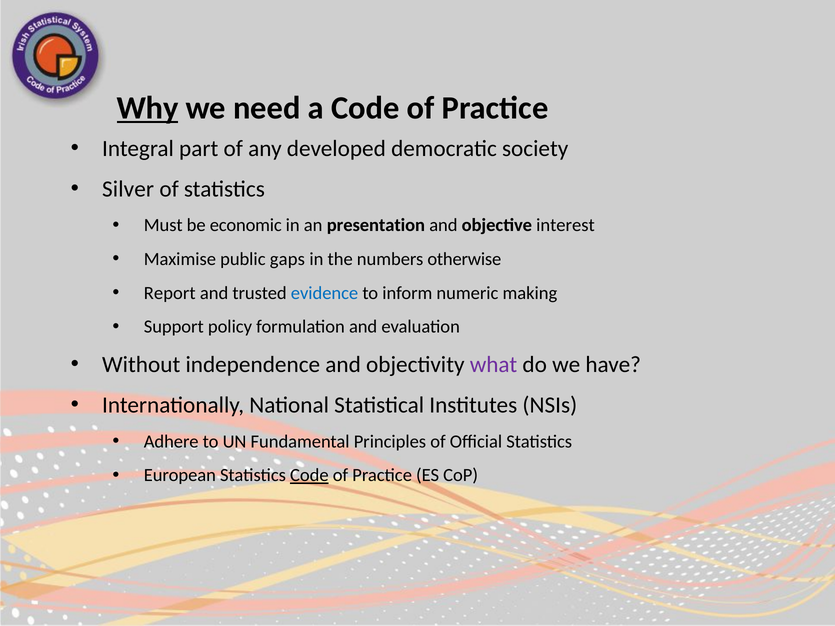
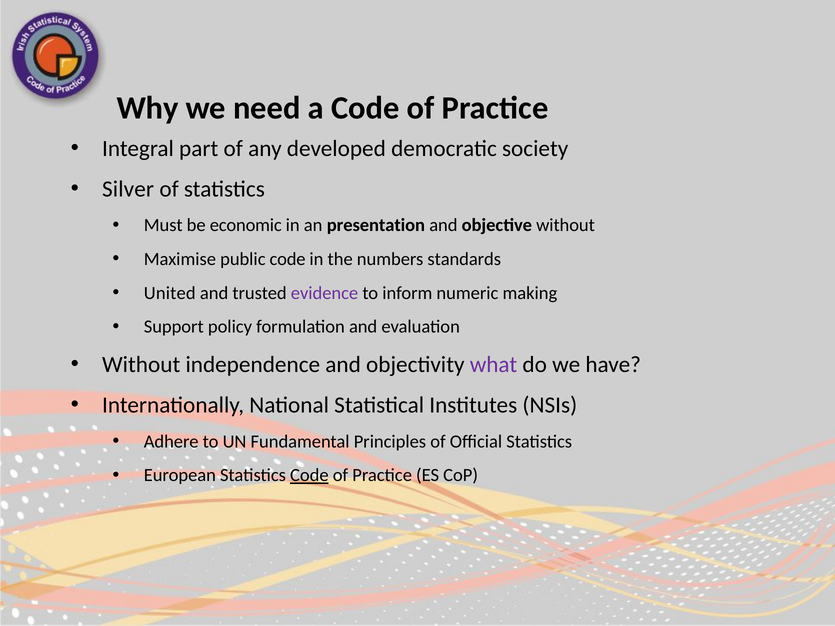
Why underline: present -> none
objective interest: interest -> without
public gaps: gaps -> code
otherwise: otherwise -> standards
Report: Report -> United
evidence colour: blue -> purple
